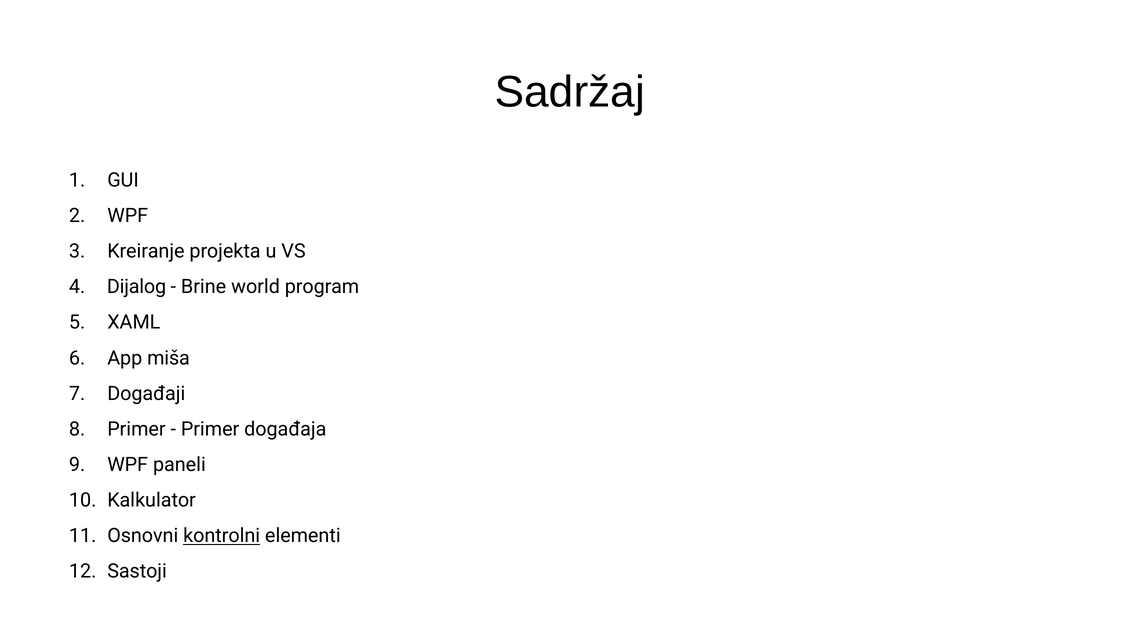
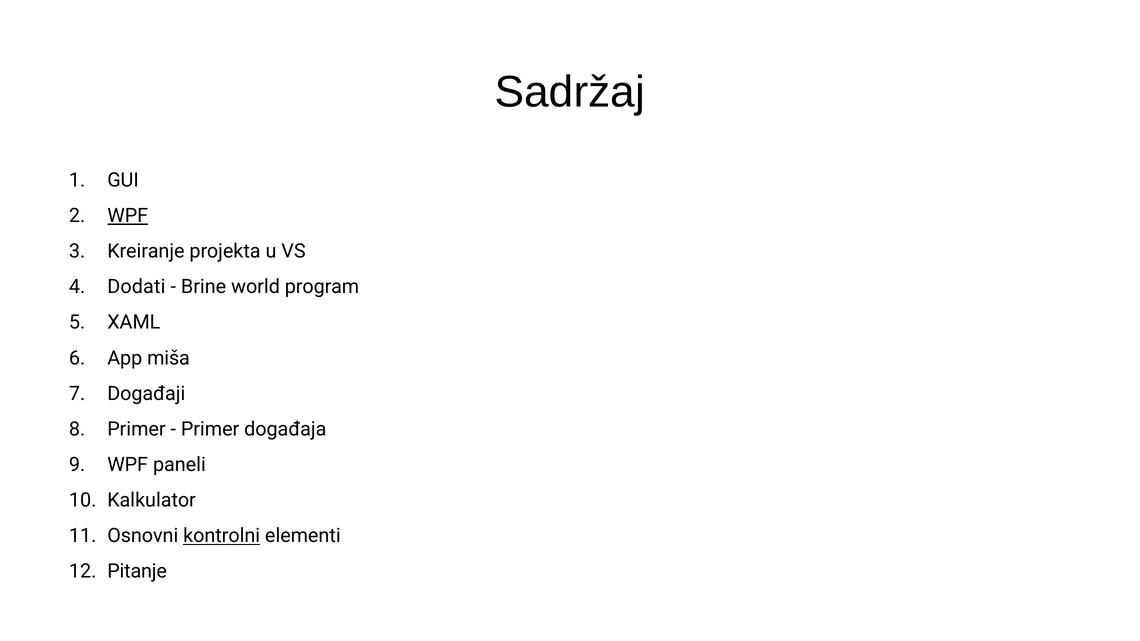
WPF at (128, 216) underline: none -> present
Dijalog: Dijalog -> Dodati
Sastoji: Sastoji -> Pitanje
